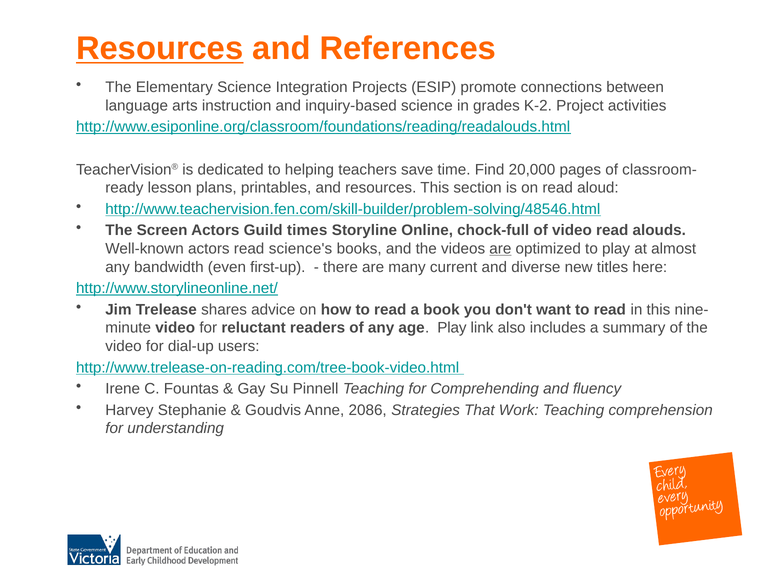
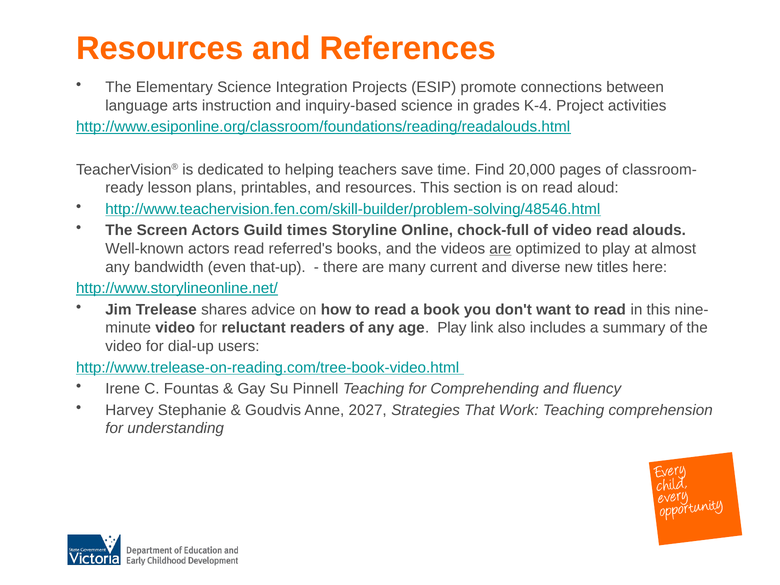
Resources at (160, 49) underline: present -> none
K-2: K-2 -> K-4
science's: science's -> referred's
first-up: first-up -> that-up
2086: 2086 -> 2027
